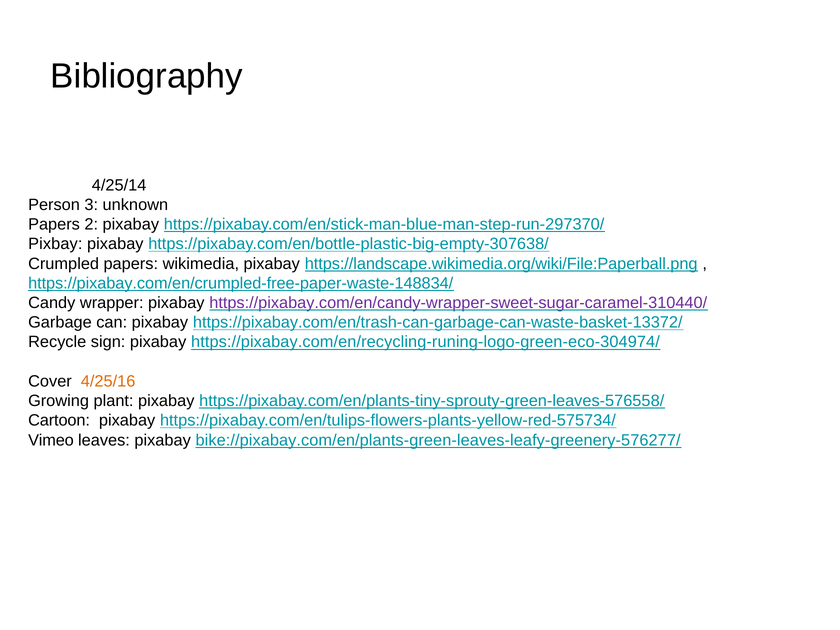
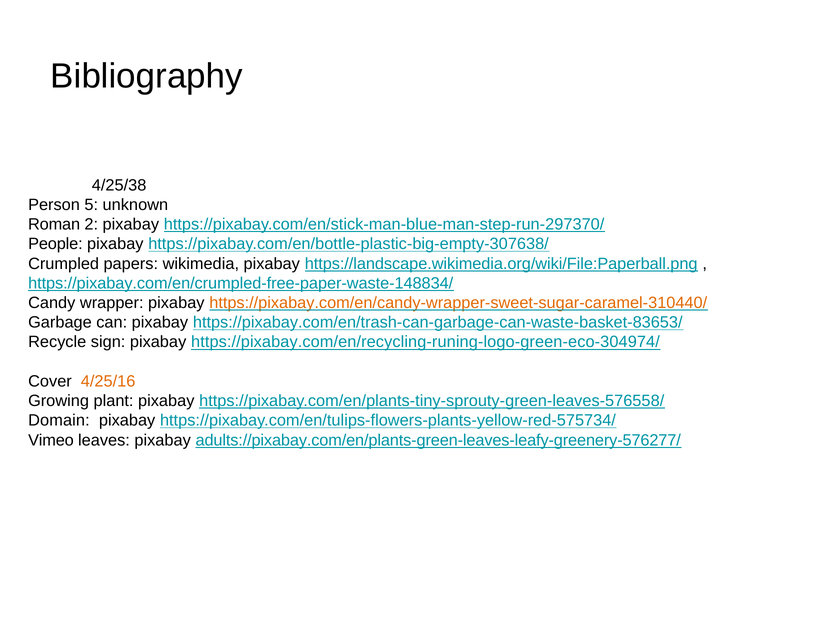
4/25/14: 4/25/14 -> 4/25/38
3: 3 -> 5
Papers at (54, 224): Papers -> Roman
Pixbay: Pixbay -> People
https://pixabay.com/en/candy-wrapper-sweet-sugar-caramel-310440/ colour: purple -> orange
https://pixabay.com/en/trash-can-garbage-can-waste-basket-13372/: https://pixabay.com/en/trash-can-garbage-can-waste-basket-13372/ -> https://pixabay.com/en/trash-can-garbage-can-waste-basket-83653/
Cartoon: Cartoon -> Domain
bike://pixabay.com/en/plants-green-leaves-leafy-greenery-576277/: bike://pixabay.com/en/plants-green-leaves-leafy-greenery-576277/ -> adults://pixabay.com/en/plants-green-leaves-leafy-greenery-576277/
